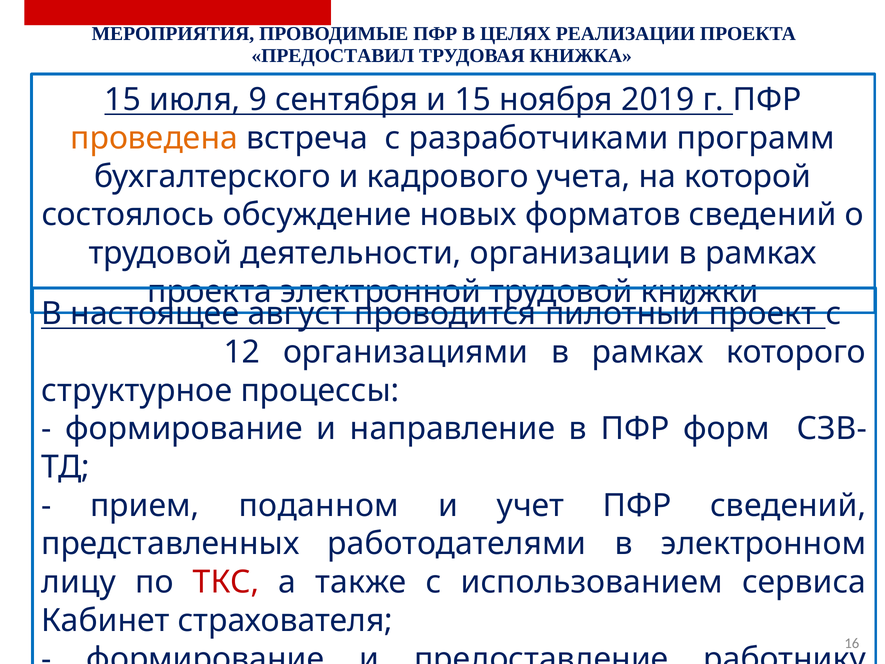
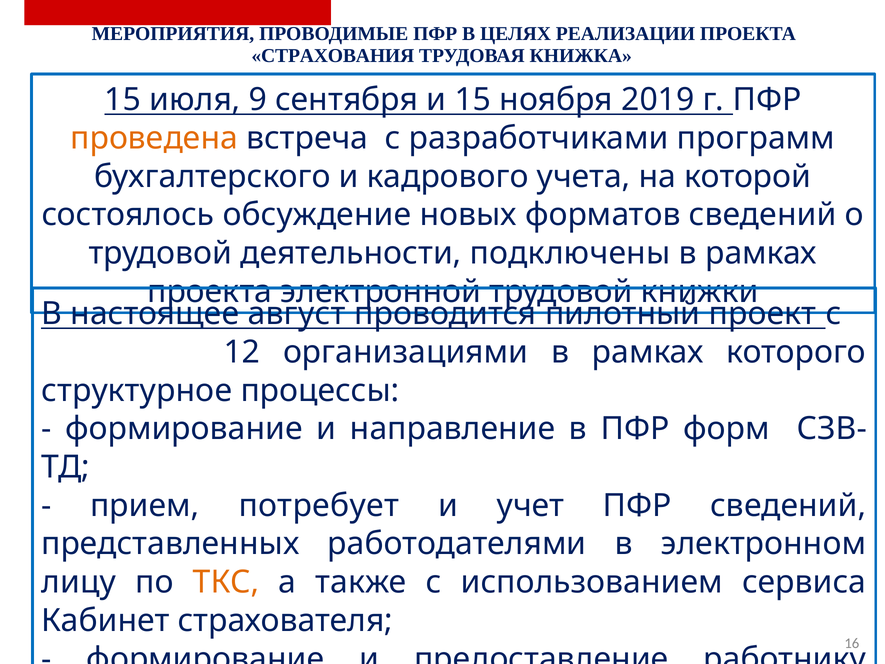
ПРЕДОСТАВИЛ: ПРЕДОСТАВИЛ -> СТРАХОВАНИЯ
организации: организации -> подключены
поданном: поданном -> потребует
ТКС colour: red -> orange
